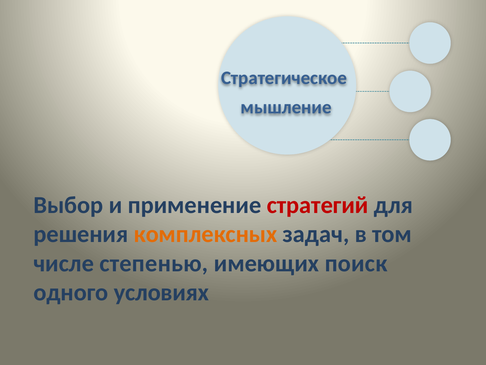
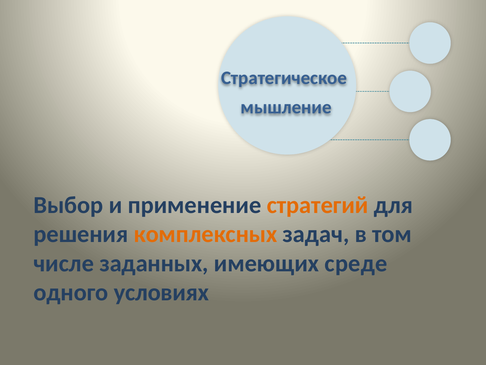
стратегий colour: red -> orange
степенью: степенью -> заданных
поиск: поиск -> среде
